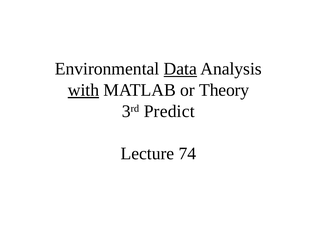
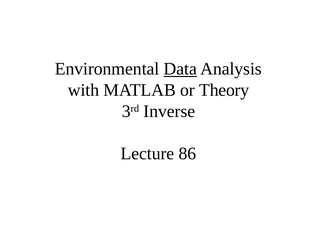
with underline: present -> none
Predict: Predict -> Inverse
74: 74 -> 86
